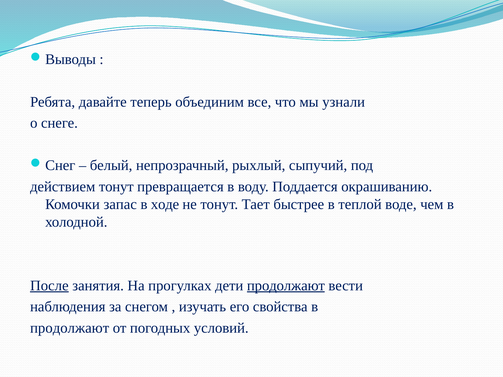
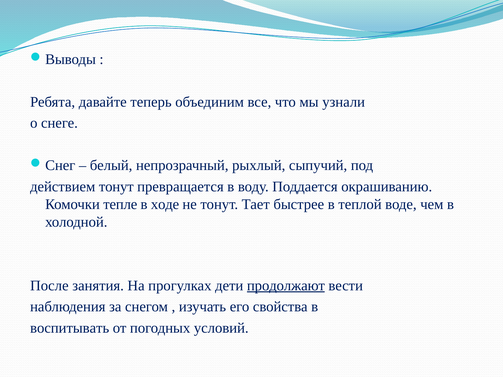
запас: запас -> тепле
После underline: present -> none
продолжают at (70, 328): продолжают -> воспитывать
